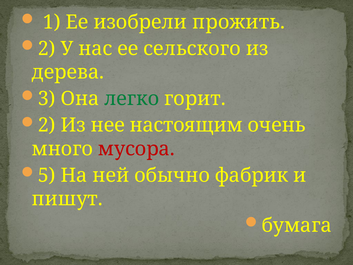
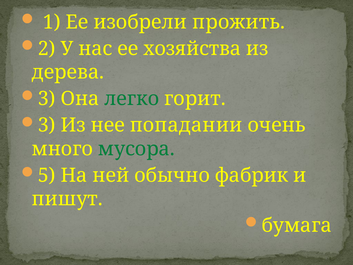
сельского: сельского -> хозяйства
2 at (47, 125): 2 -> 3
настоящим: настоящим -> попадании
мусора colour: red -> green
